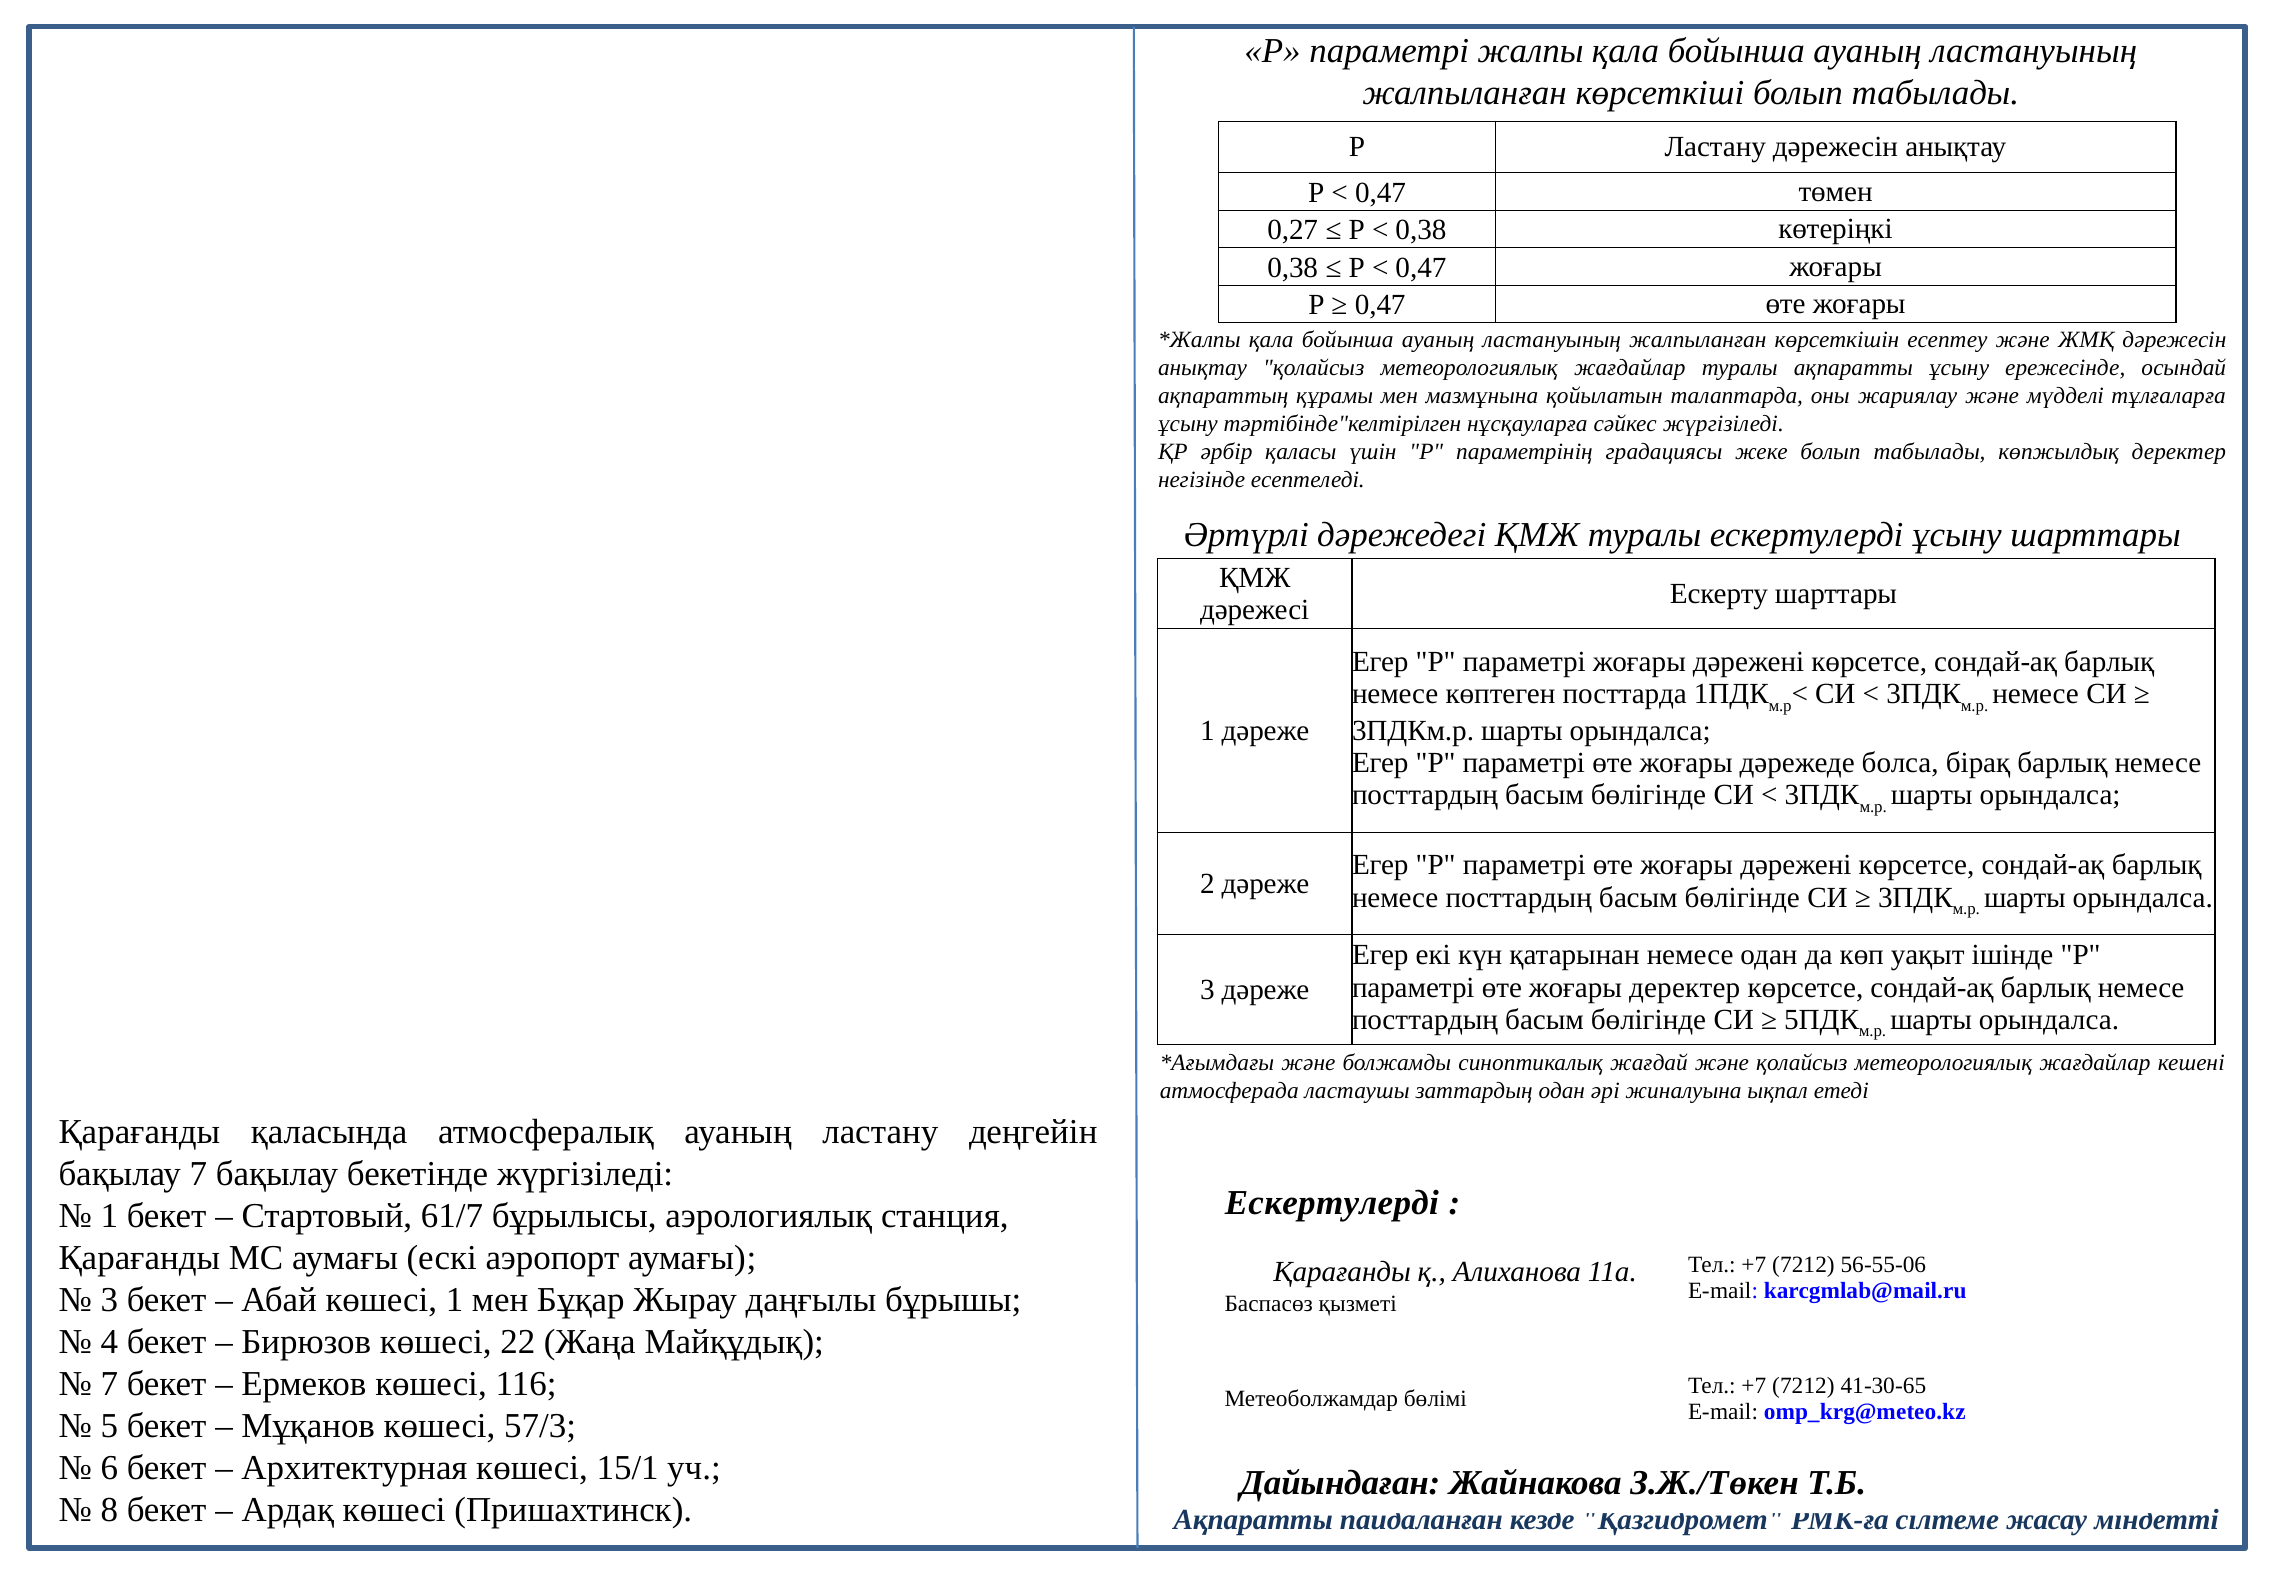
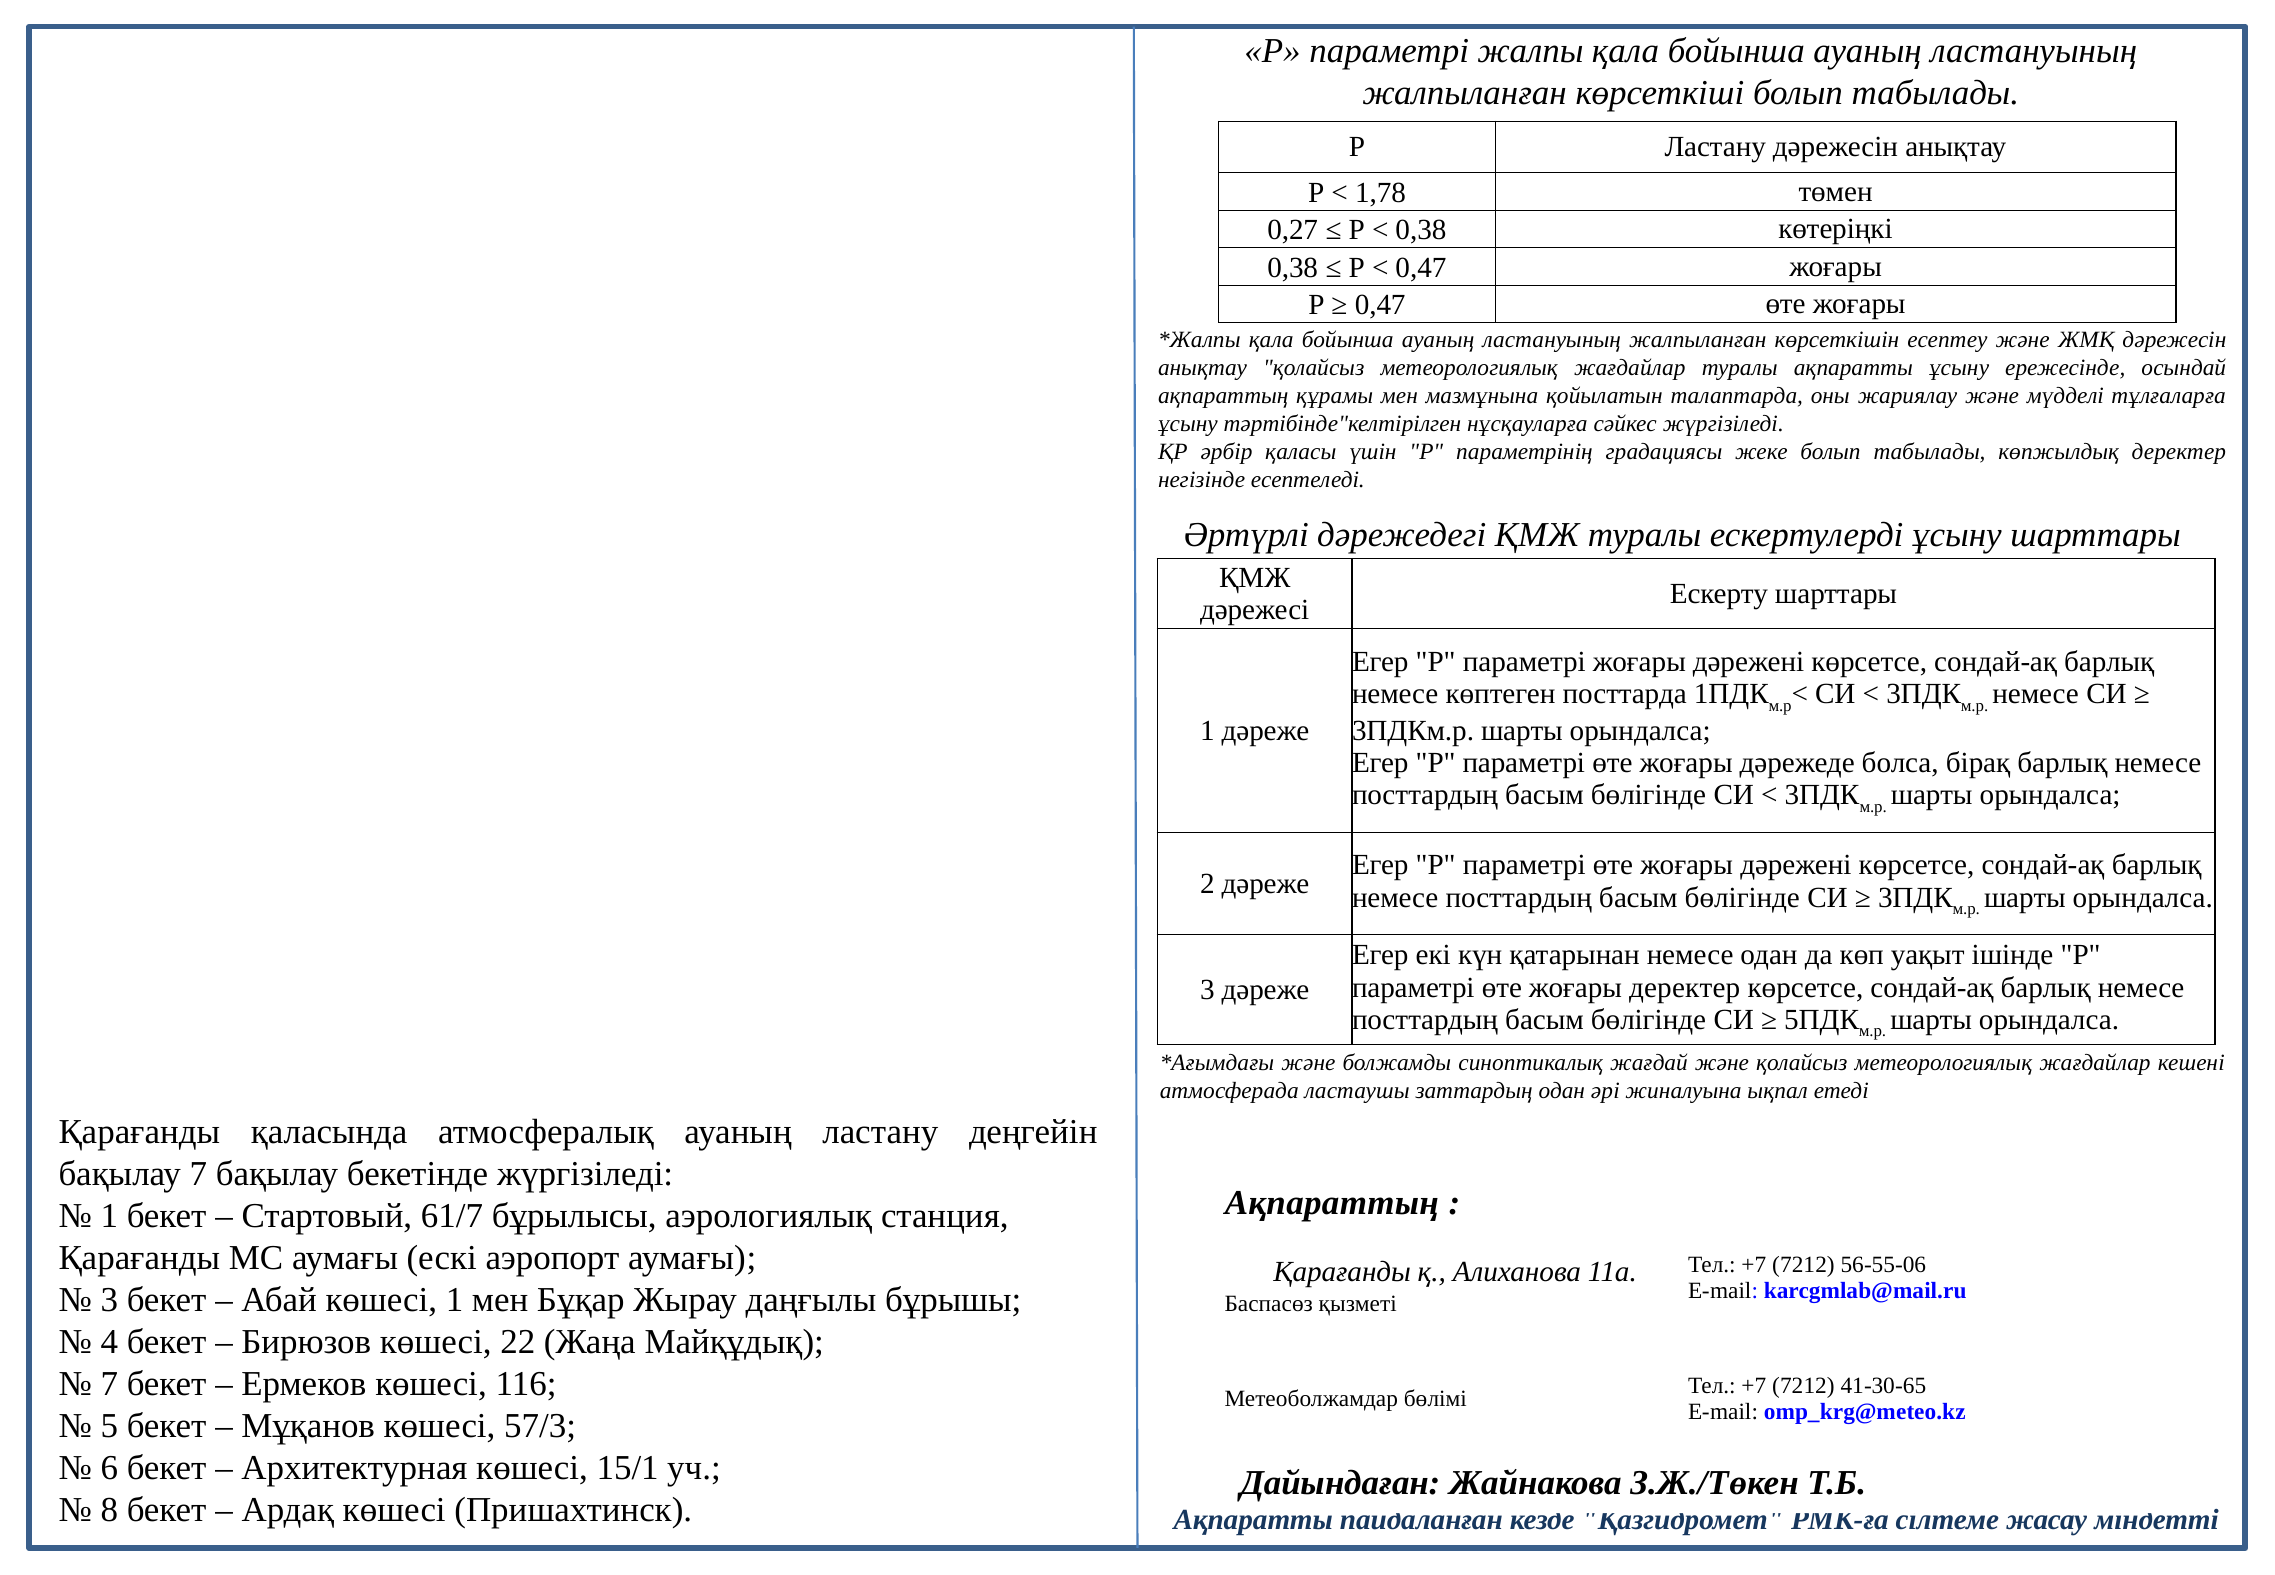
0,47 at (1381, 193): 0,47 -> 1,78
Ескертулерді at (1332, 1203): Ескертулерді -> Ақпараттың
